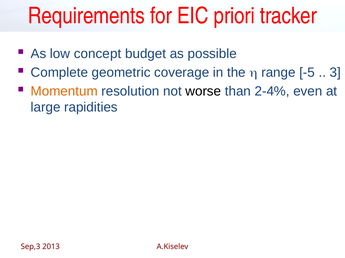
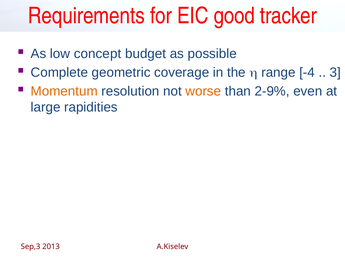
priori: priori -> good
-5: -5 -> -4
worse colour: black -> orange
2-4%: 2-4% -> 2-9%
